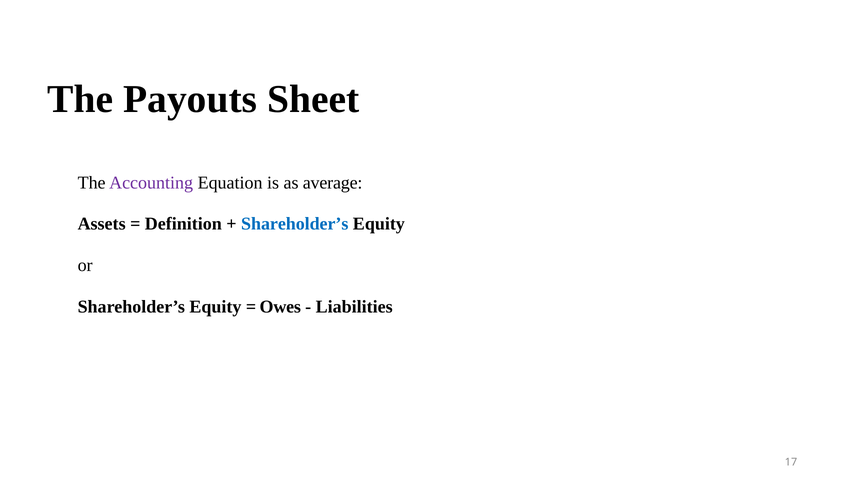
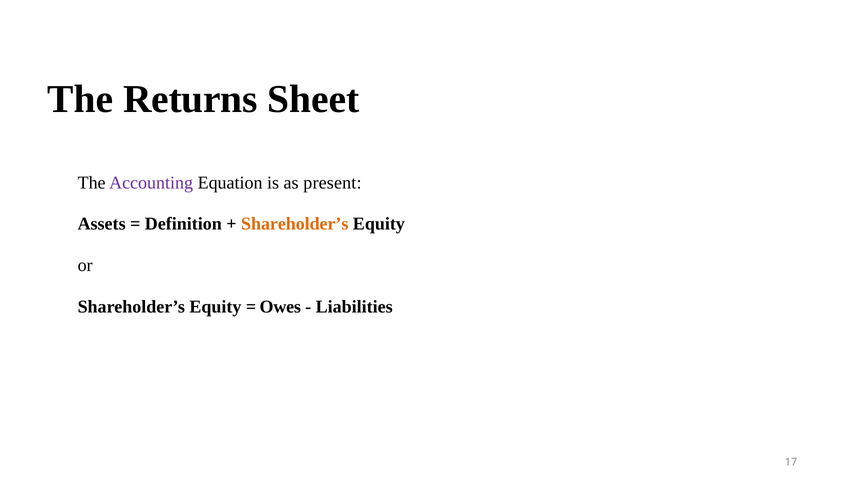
Payouts: Payouts -> Returns
average: average -> present
Shareholder’s at (295, 224) colour: blue -> orange
